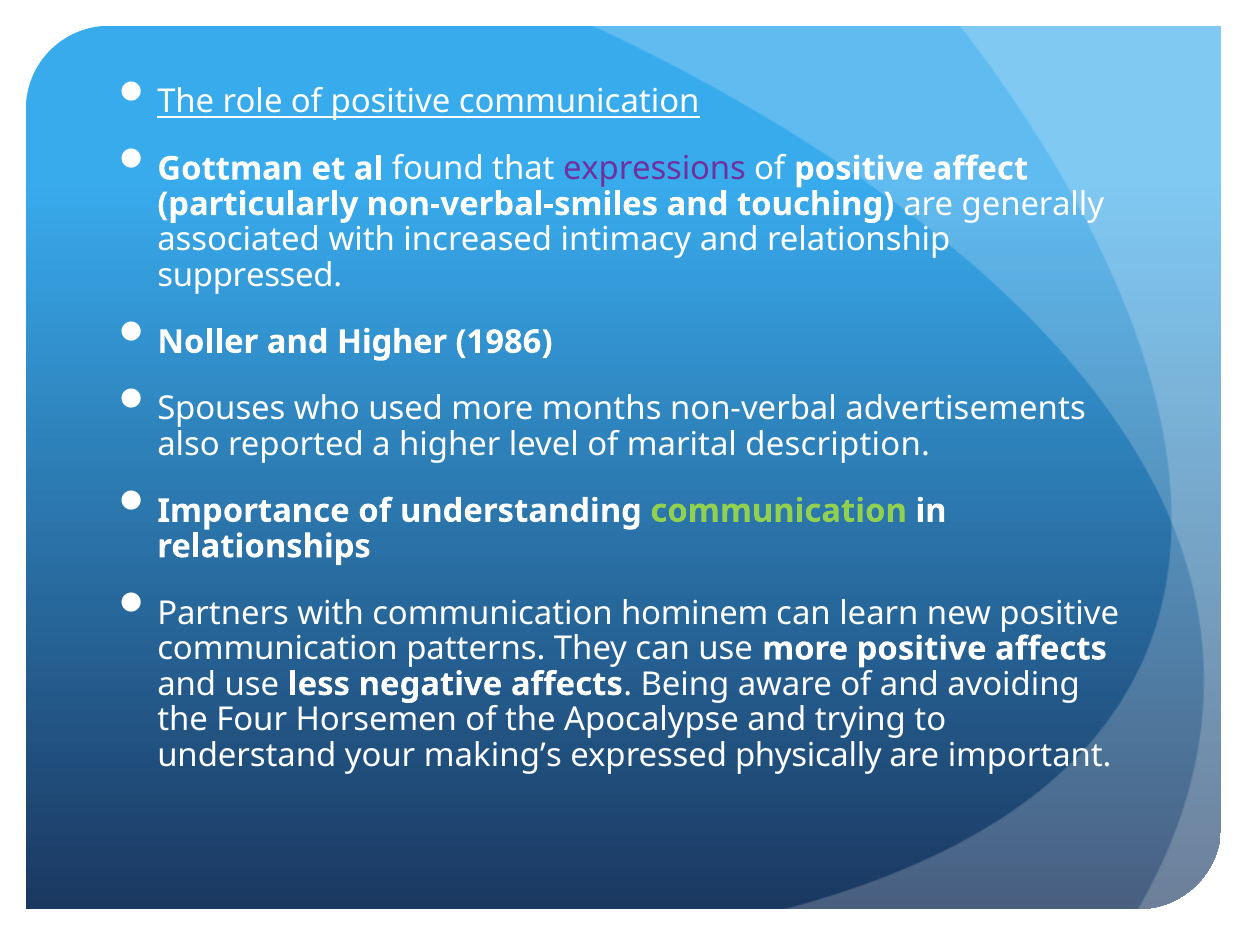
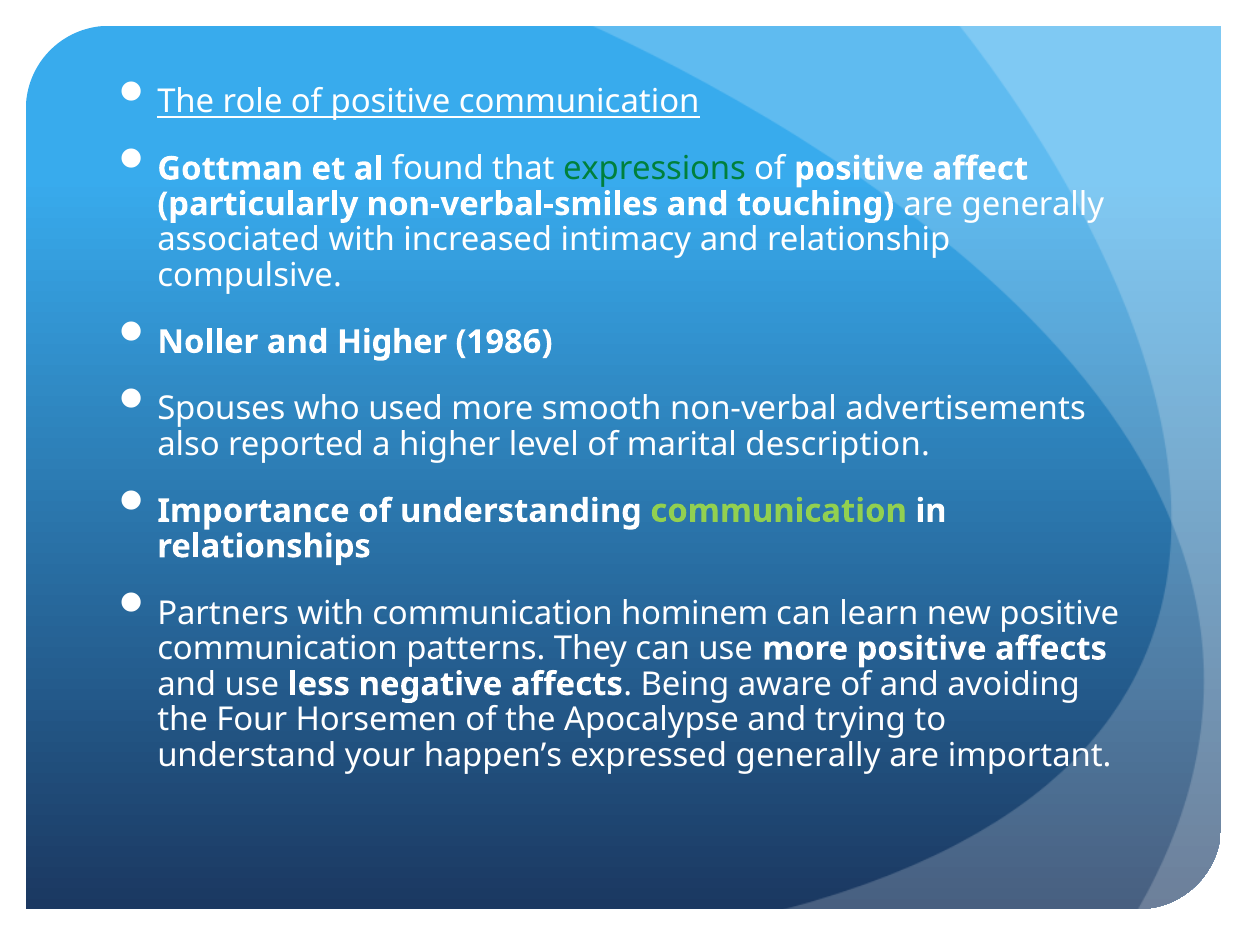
expressions colour: purple -> green
suppressed: suppressed -> compulsive
months: months -> smooth
making’s: making’s -> happen’s
expressed physically: physically -> generally
